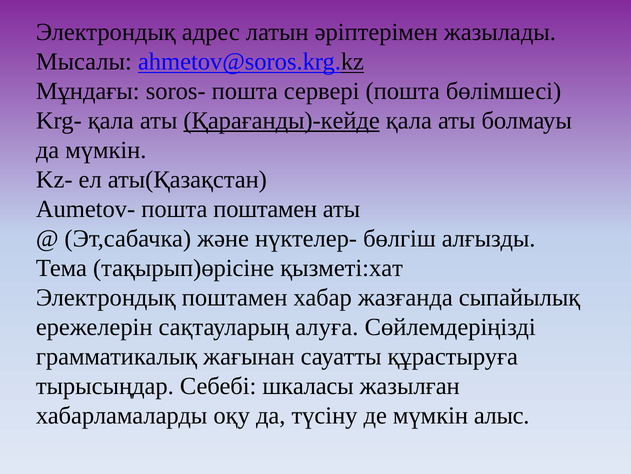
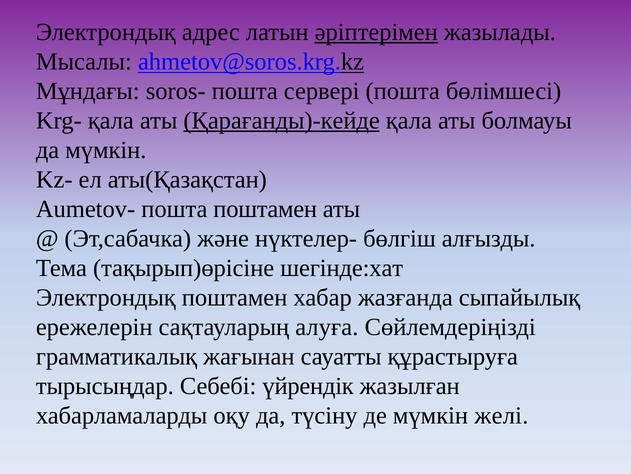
әріптерімен underline: none -> present
қызметі:хат: қызметі:хат -> шегінде:хат
шкаласы: шкаласы -> үйрендік
алыс: алыс -> желі
